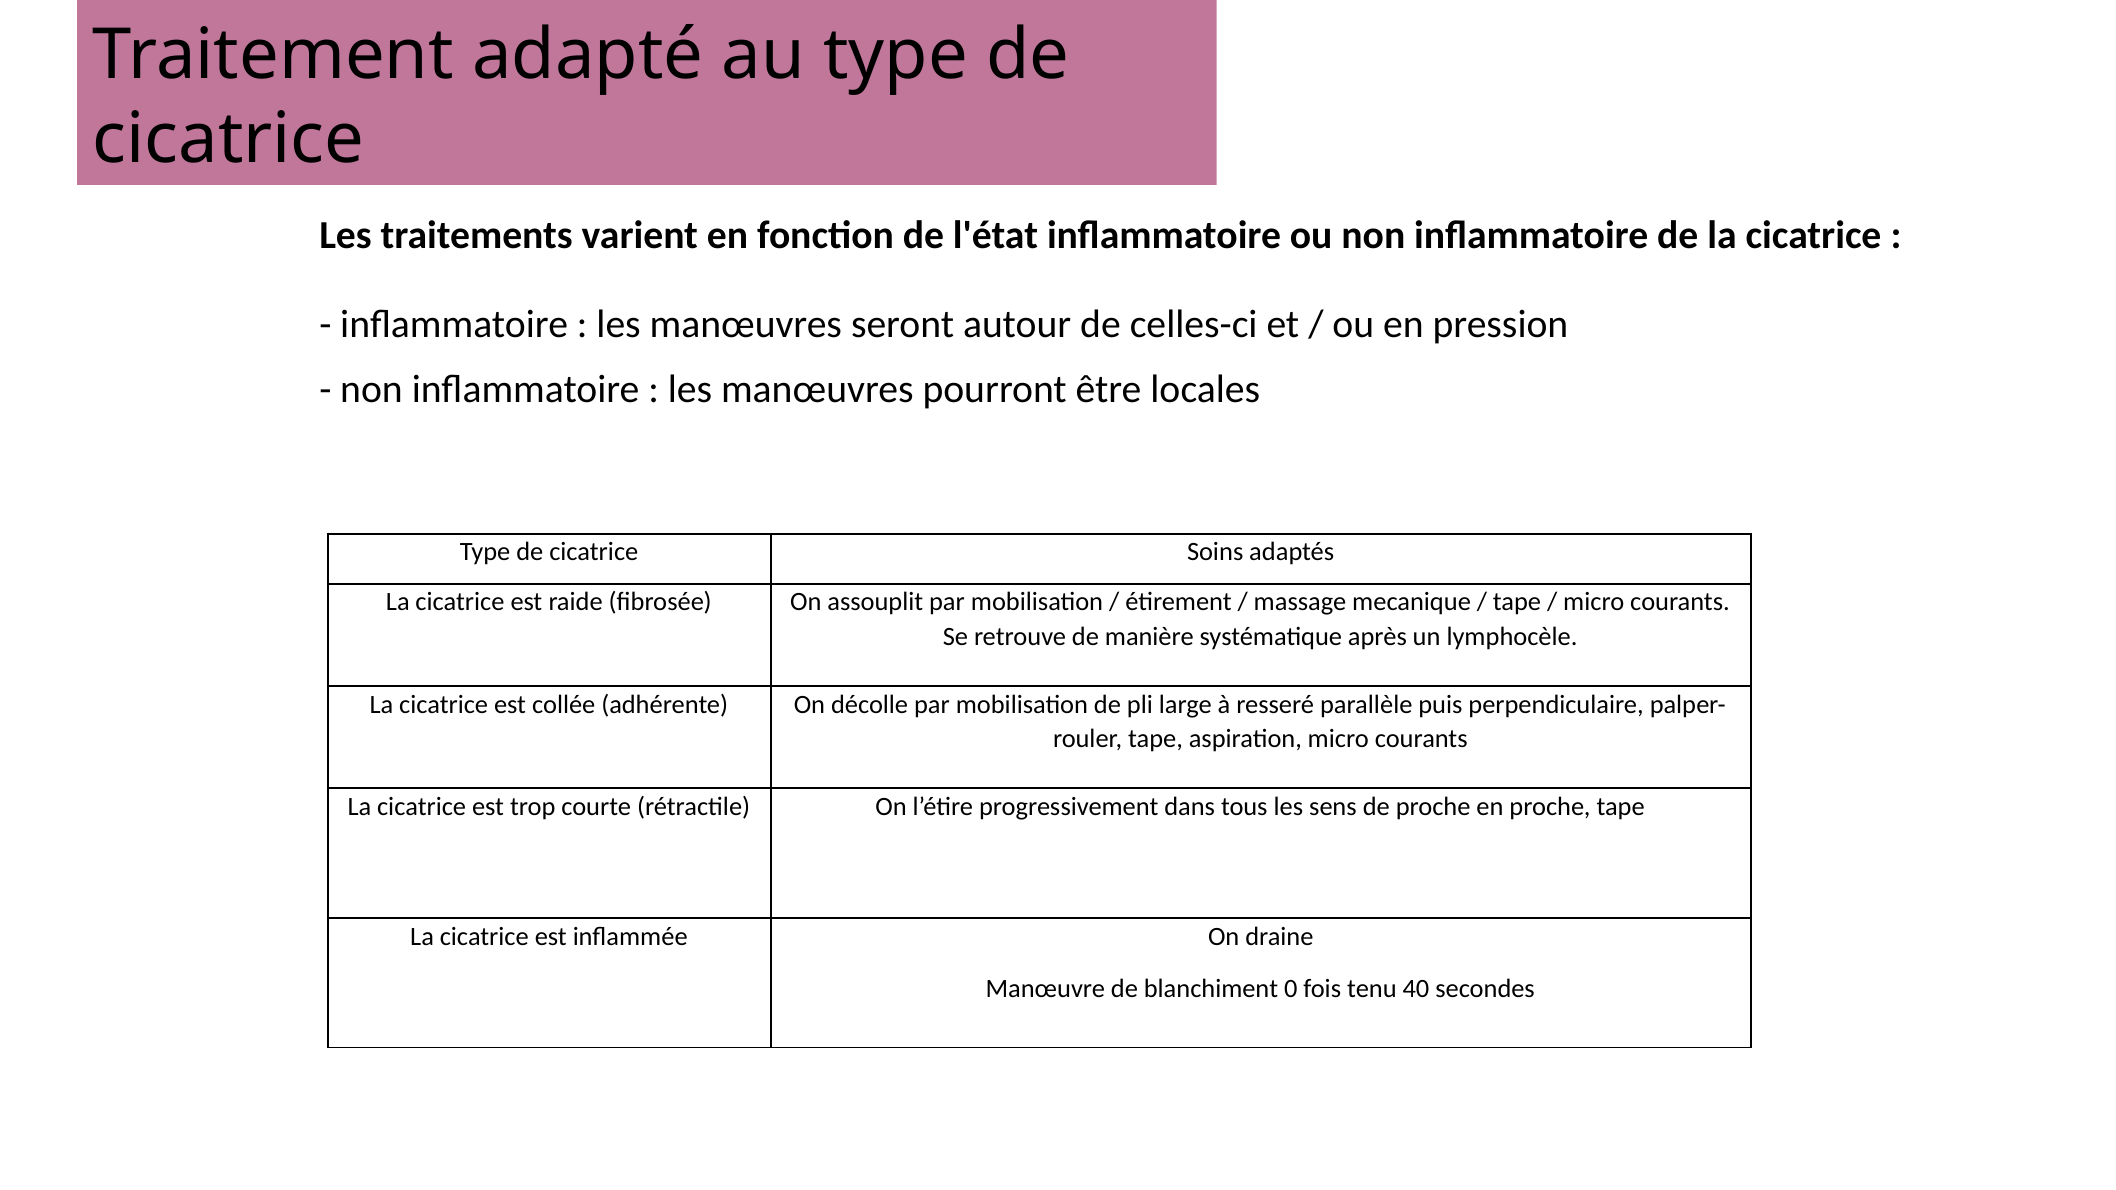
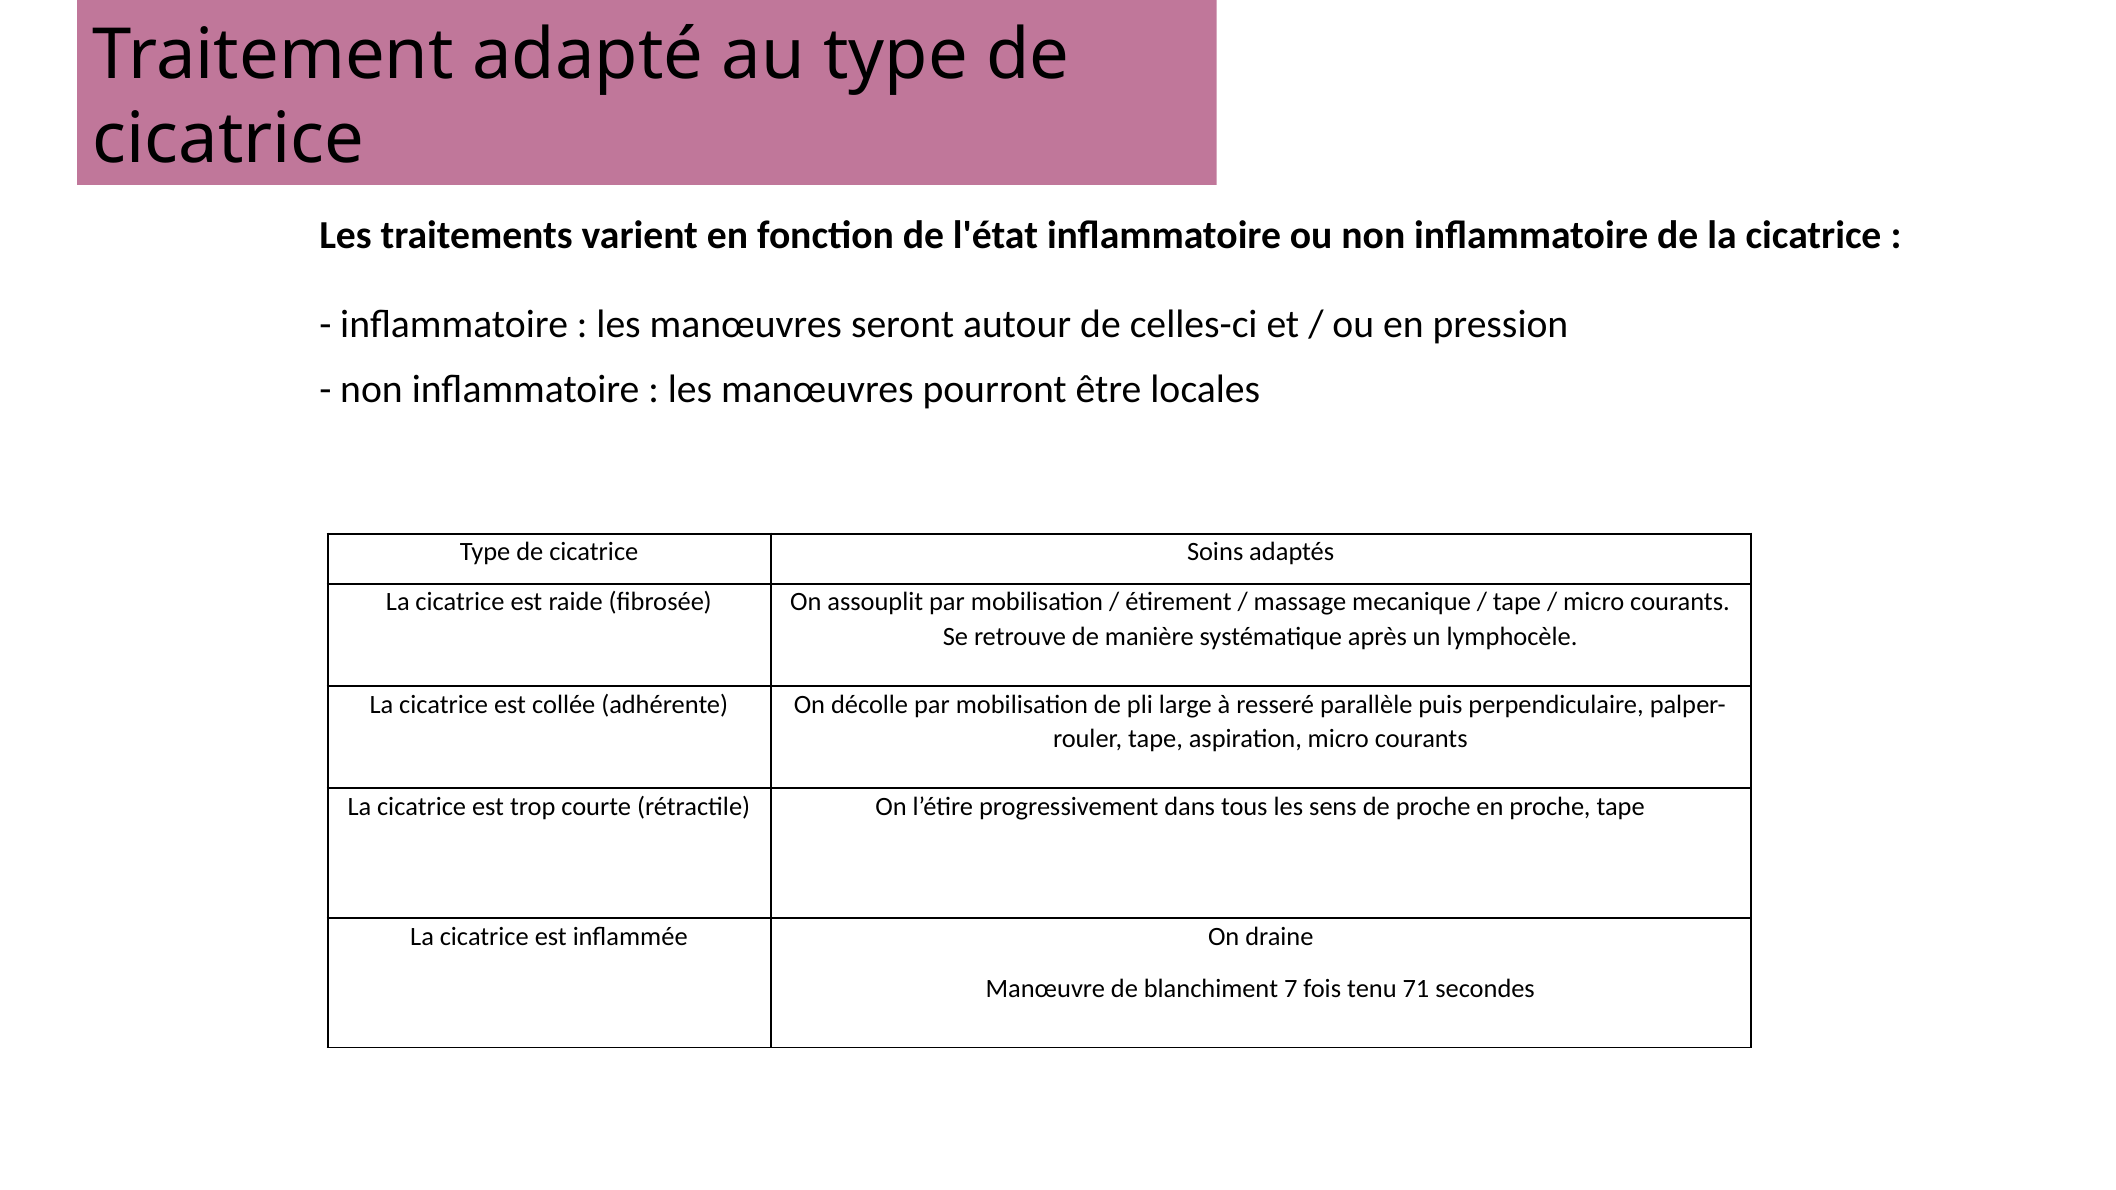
0: 0 -> 7
40: 40 -> 71
